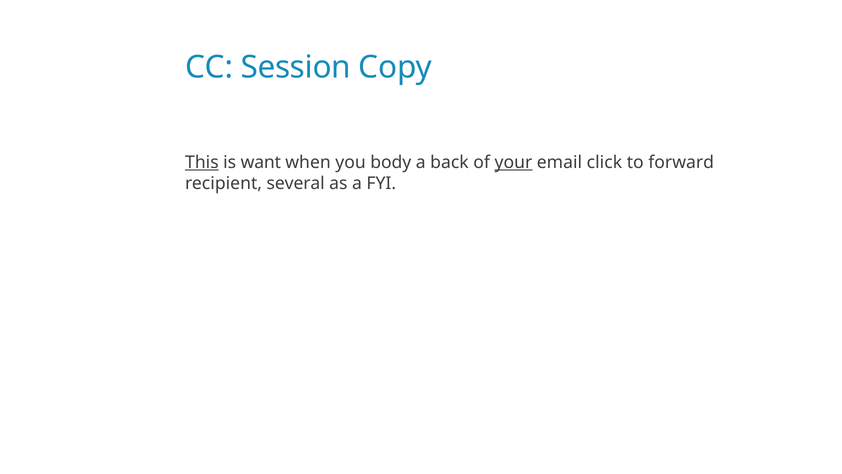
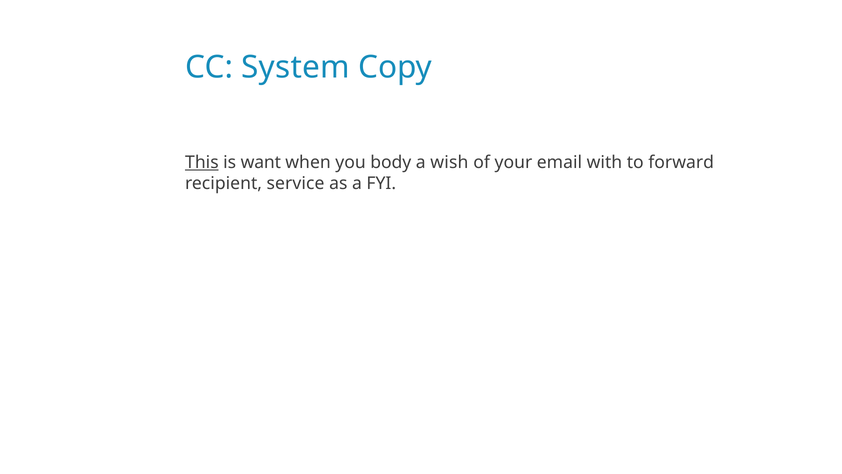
Session: Session -> System
back: back -> wish
your underline: present -> none
click: click -> with
several: several -> service
